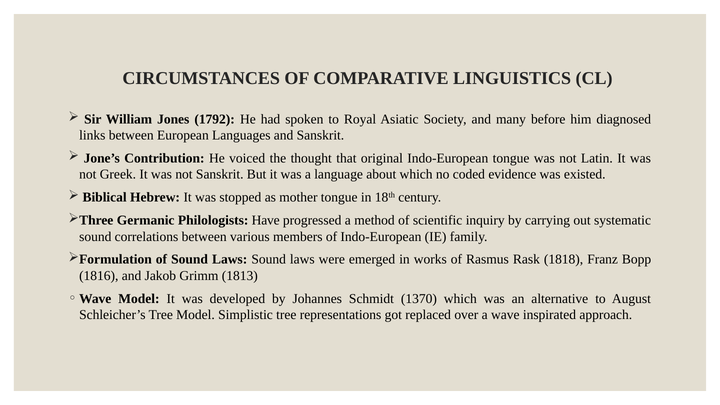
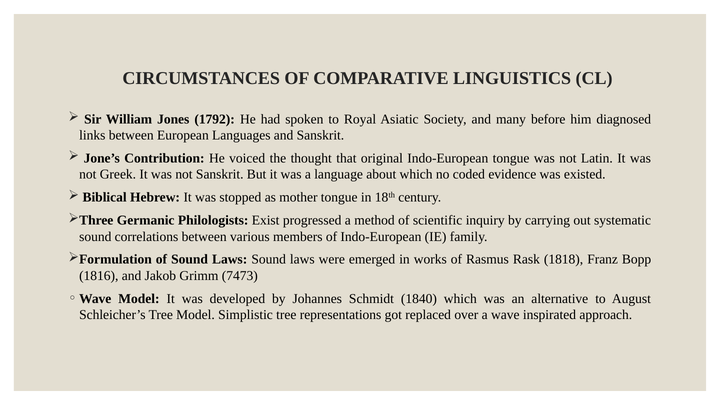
Have: Have -> Exist
1813: 1813 -> 7473
1370: 1370 -> 1840
